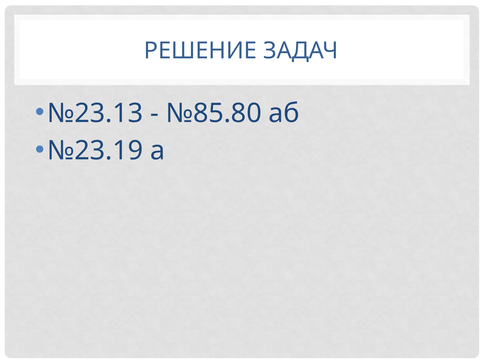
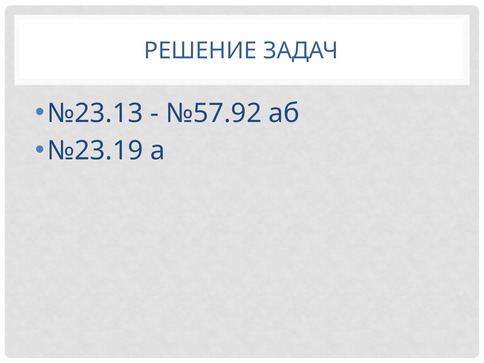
№85.80: №85.80 -> №57.92
